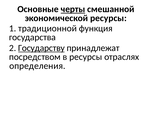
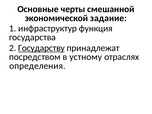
черты underline: present -> none
экономической ресурсы: ресурсы -> задание
традиционной: традиционной -> инфраструктур
в ресурсы: ресурсы -> устному
